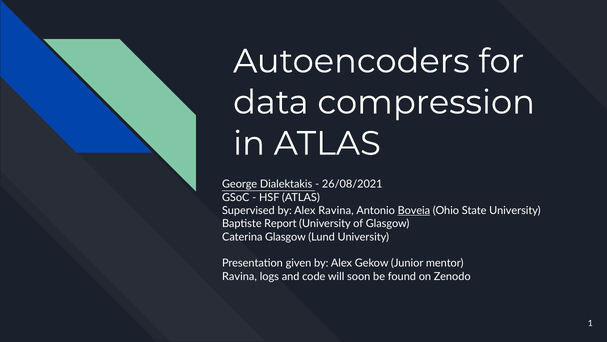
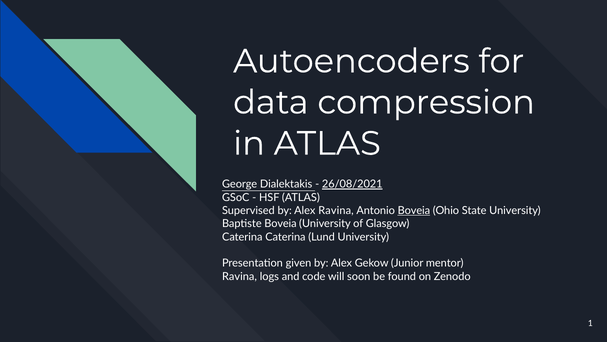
26/08/2021 underline: none -> present
Baptiste Report: Report -> Boveia
Caterina Glasgow: Glasgow -> Caterina
